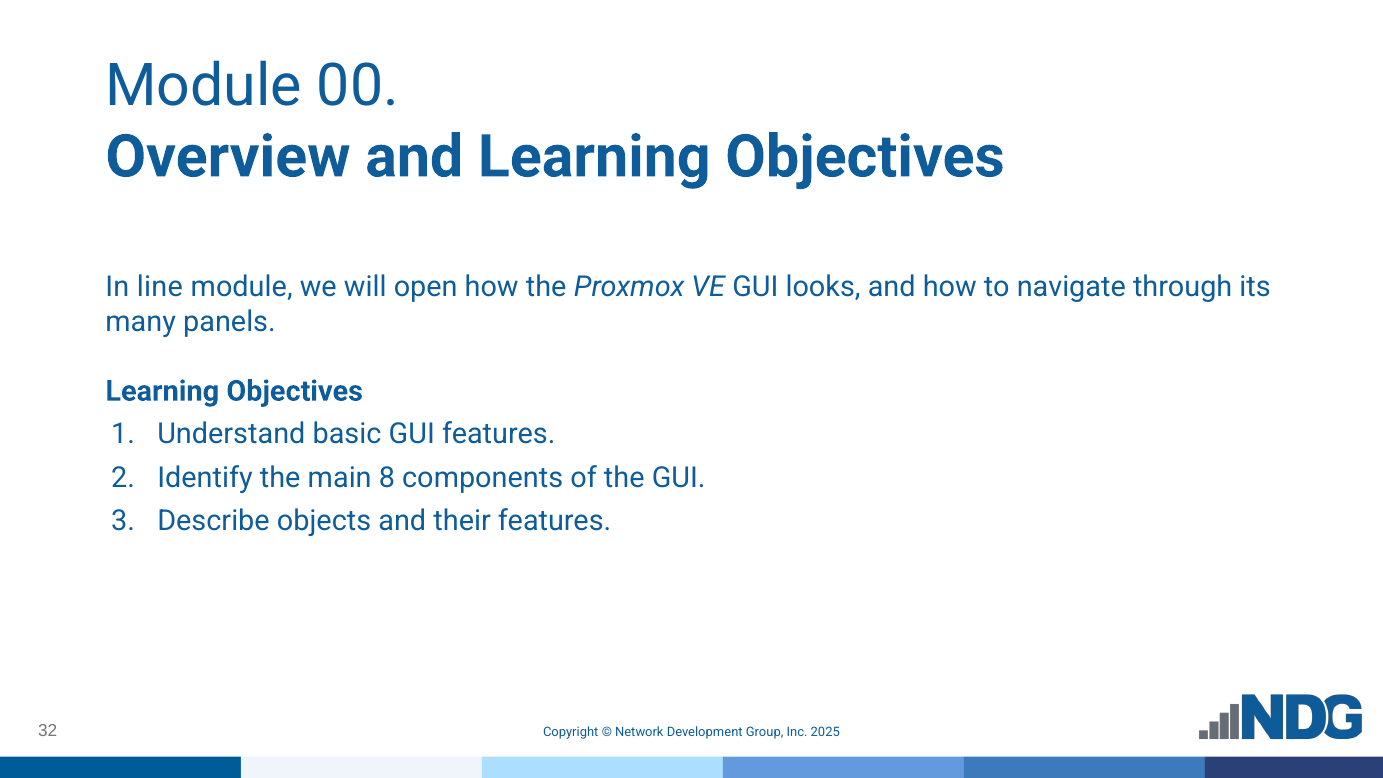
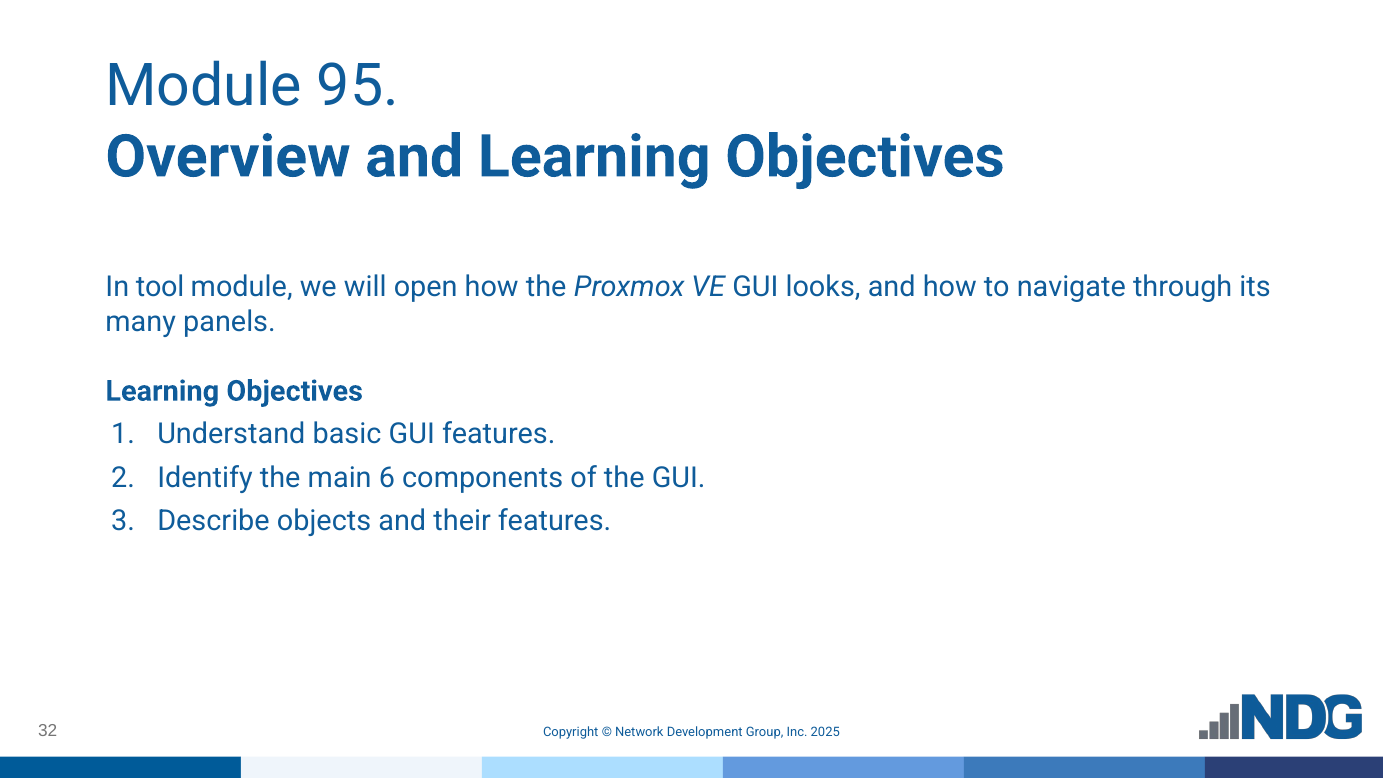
00: 00 -> 95
line: line -> tool
8: 8 -> 6
